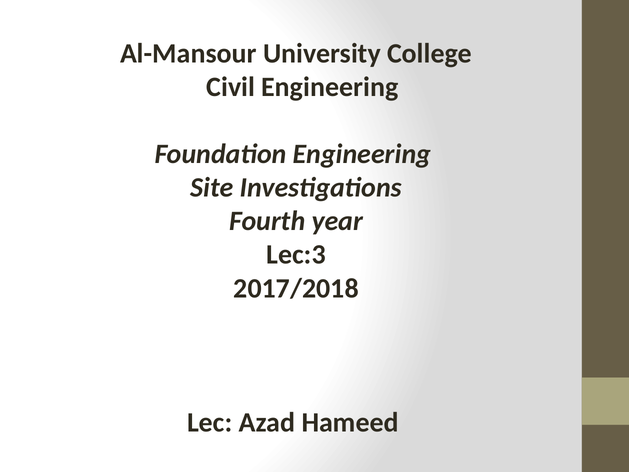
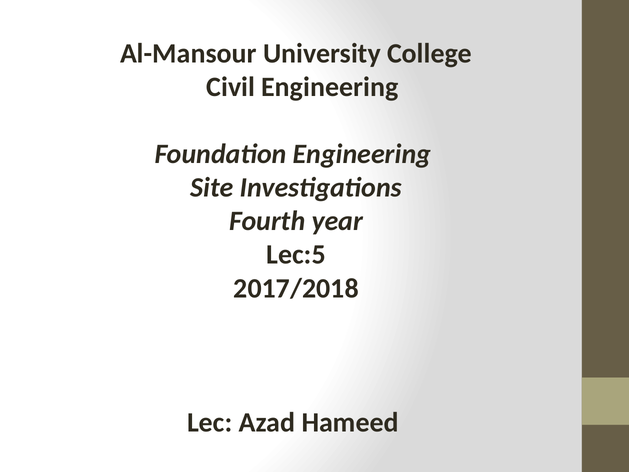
Lec:3: Lec:3 -> Lec:5
